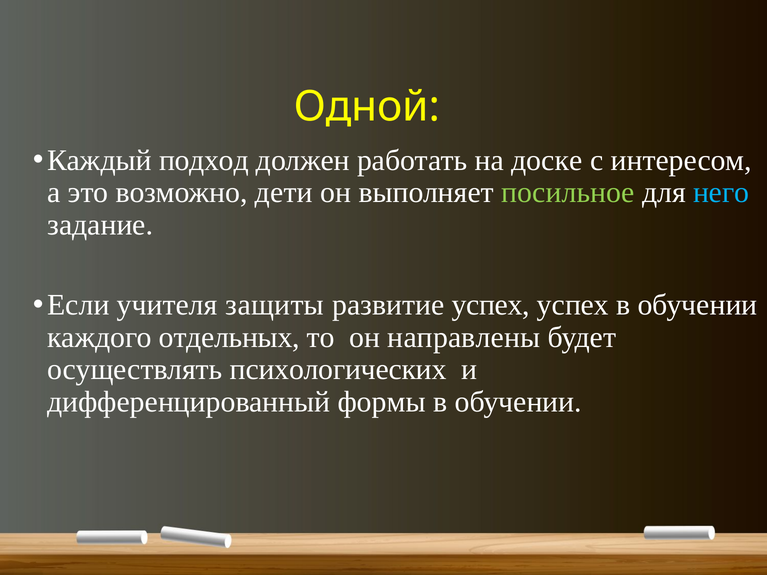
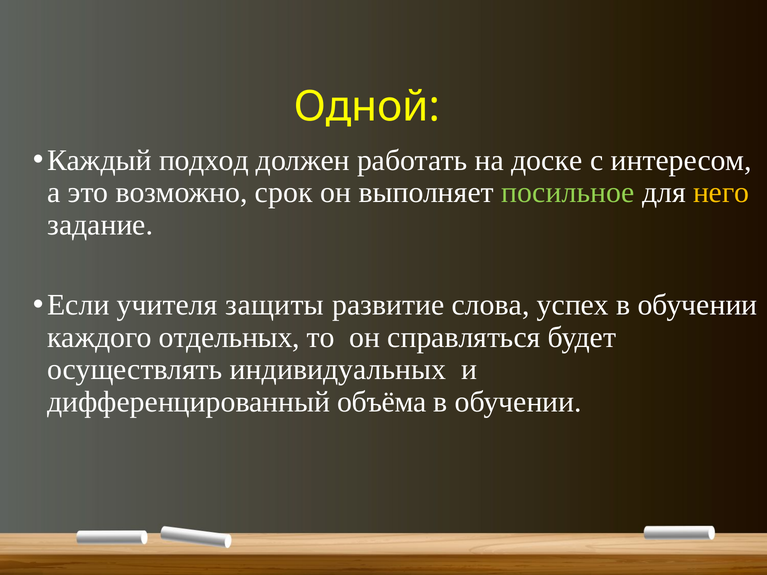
дети: дети -> срок
него colour: light blue -> yellow
развитие успех: успех -> слова
направлены: направлены -> справляться
психологических: психологических -> индивидуальных
формы: формы -> объёма
